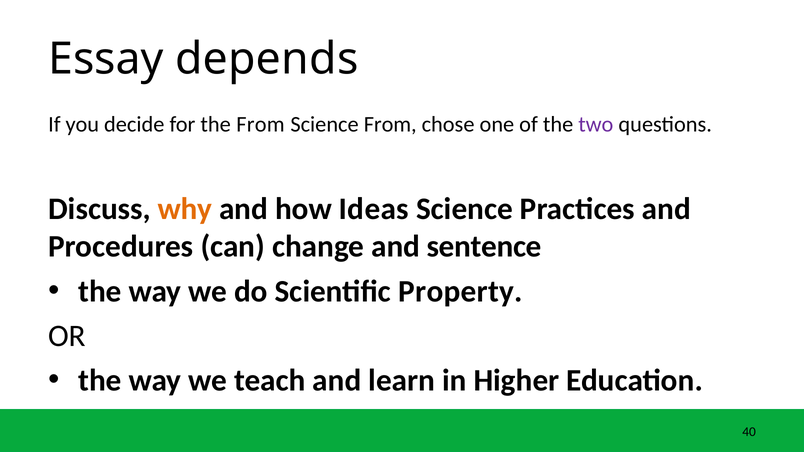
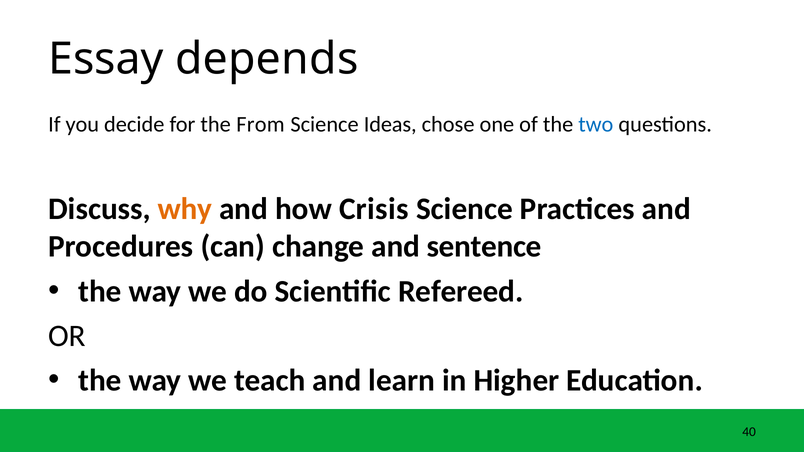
Science From: From -> Ideas
two colour: purple -> blue
Ideas: Ideas -> Crisis
Property: Property -> Refereed
